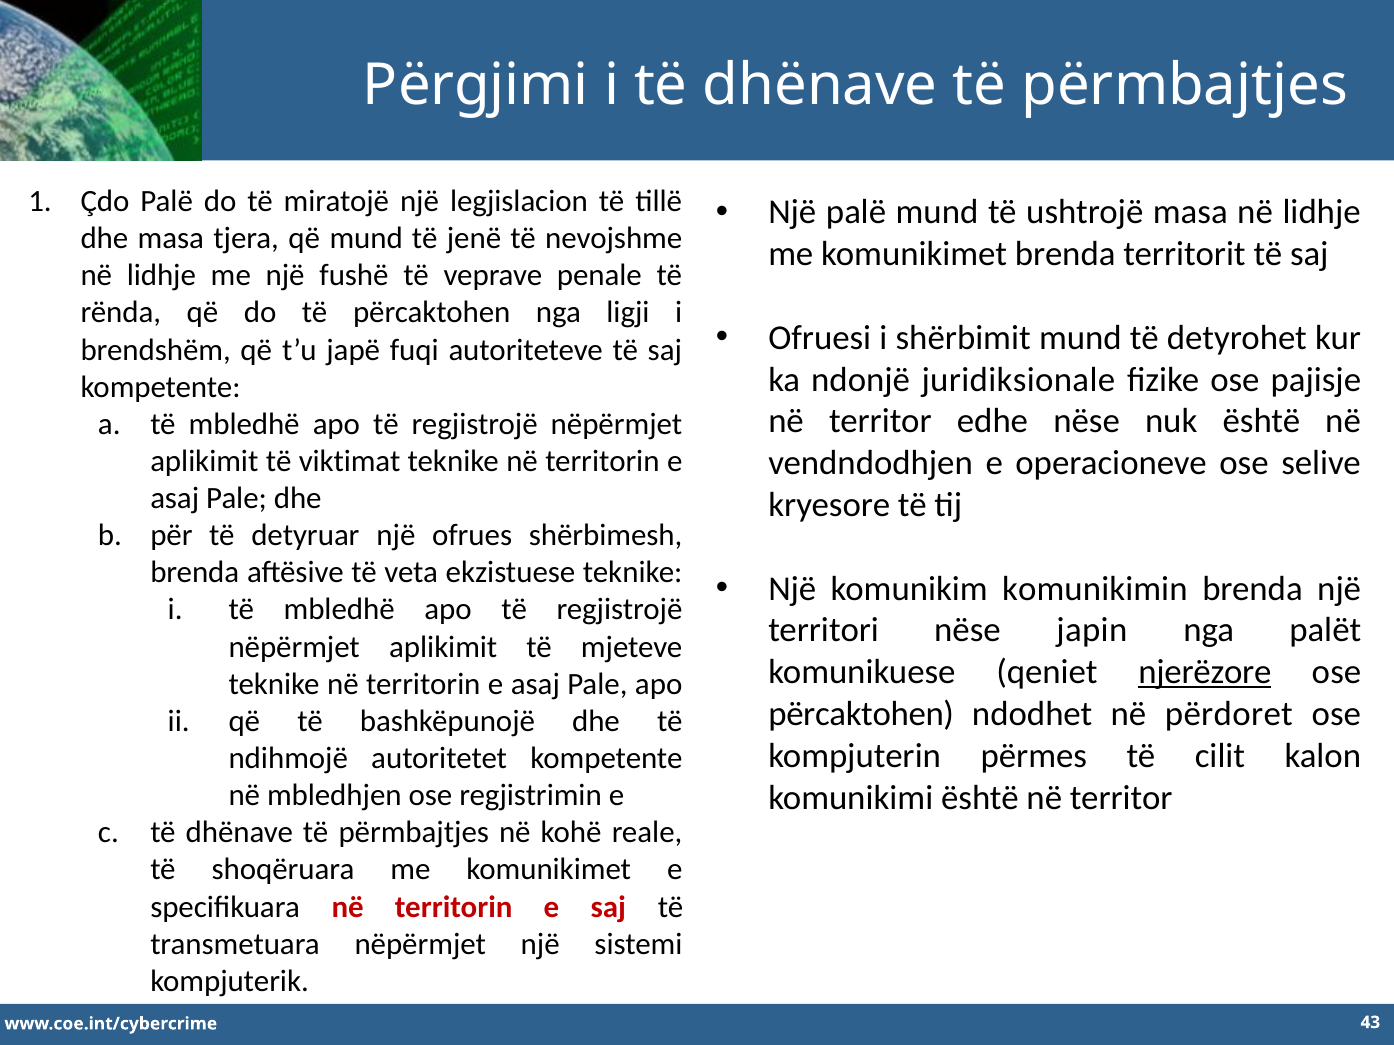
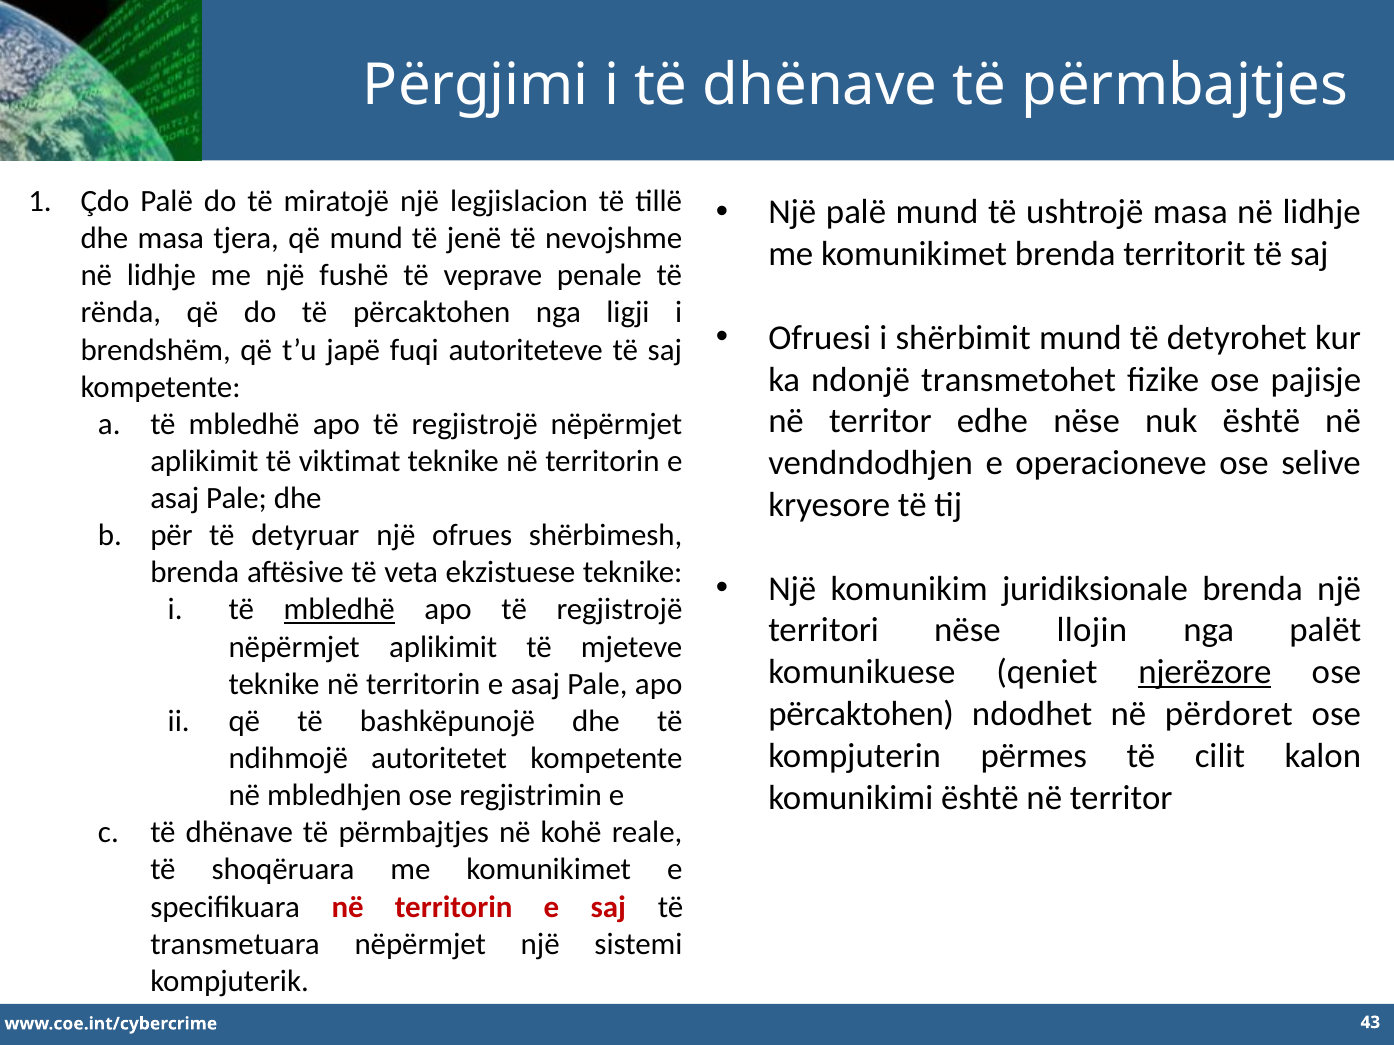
juridiksionale: juridiksionale -> transmetohet
komunikimin: komunikimin -> juridiksionale
mbledhë at (339, 610) underline: none -> present
japin: japin -> llojin
